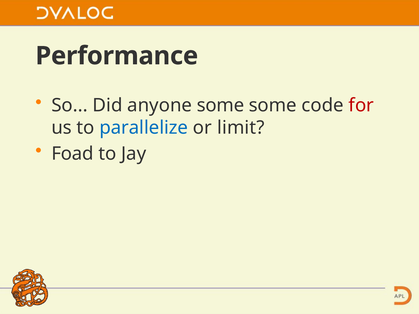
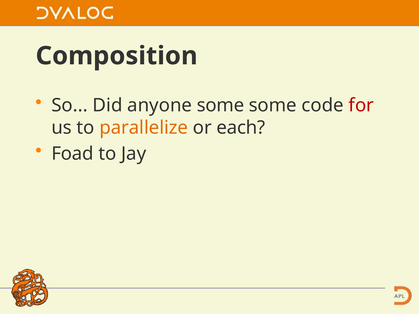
Performance: Performance -> Composition
parallelize colour: blue -> orange
limit: limit -> each
